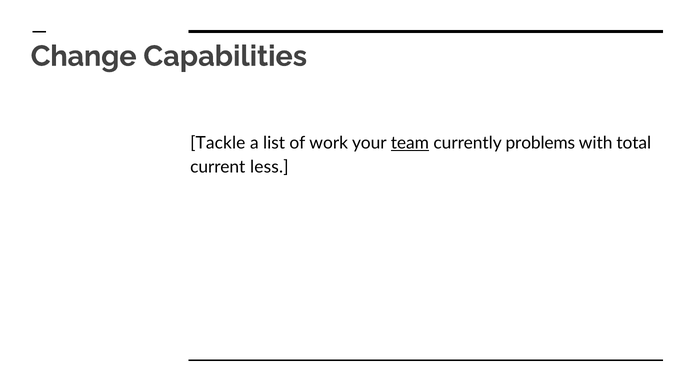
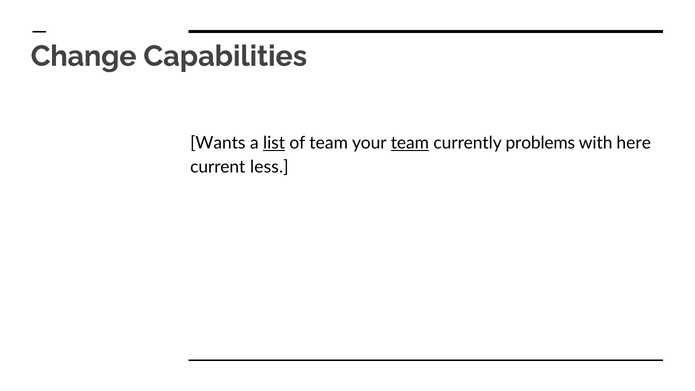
Tackle: Tackle -> Wants
list underline: none -> present
of work: work -> team
total: total -> here
